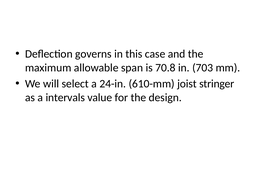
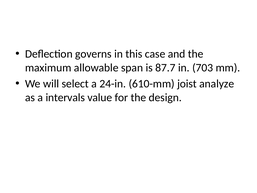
70.8: 70.8 -> 87.7
stringer: stringer -> analyze
